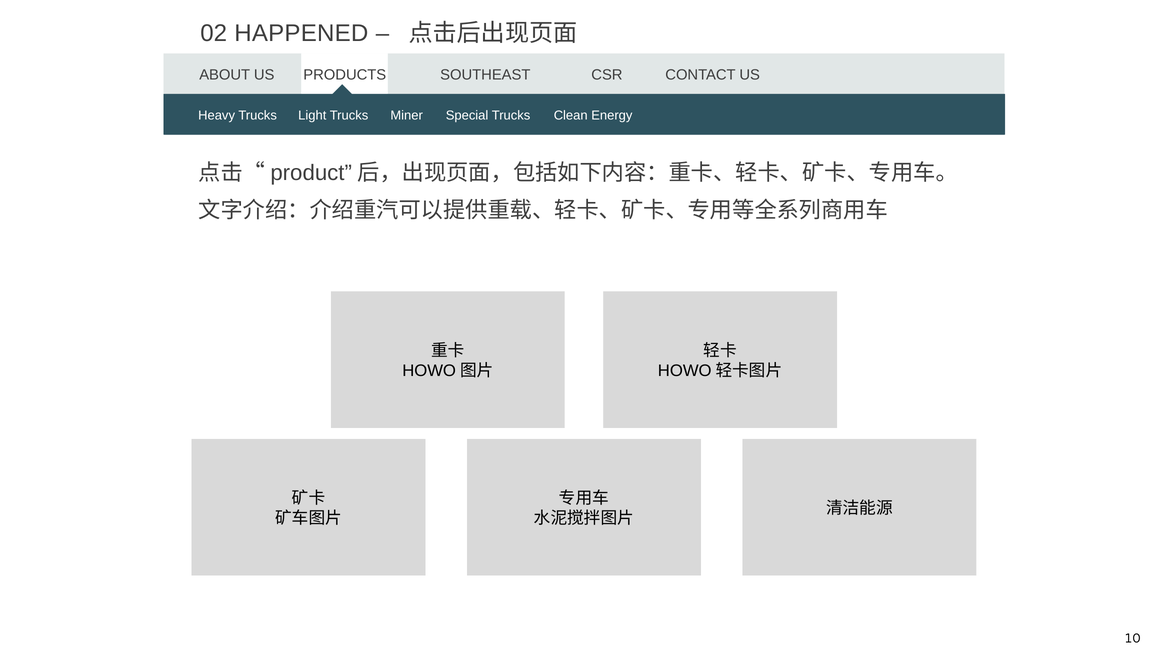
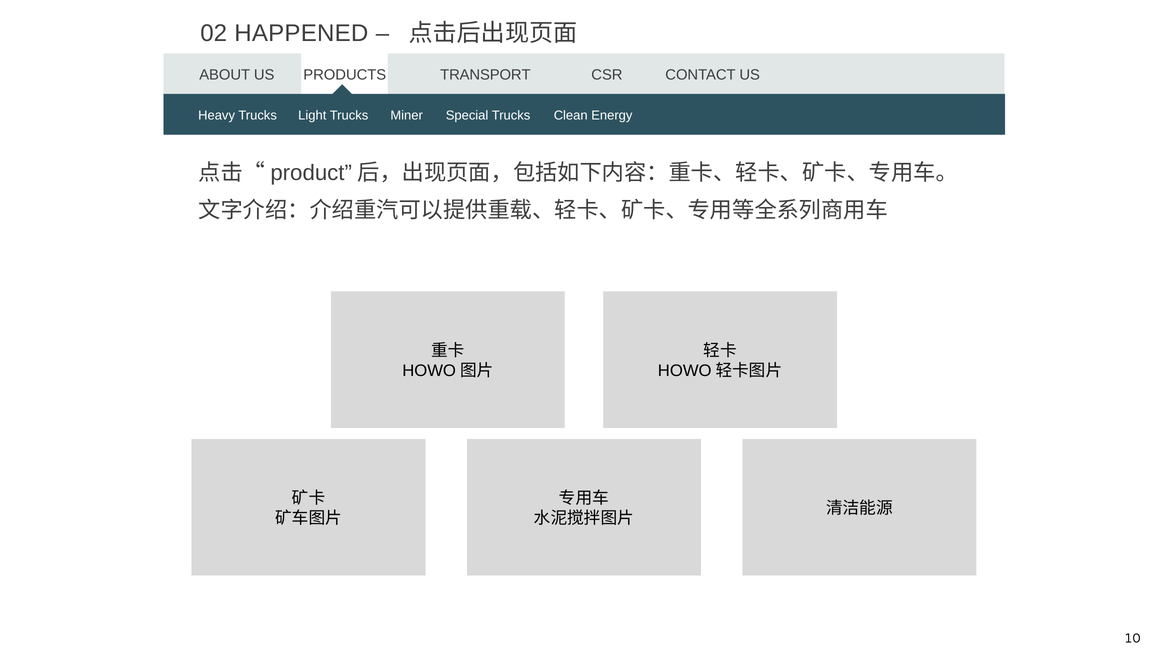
SOUTHEAST: SOUTHEAST -> TRANSPORT
